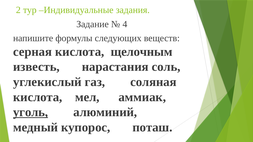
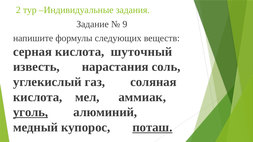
4: 4 -> 9
щелочным: щелочным -> шуточный
поташ underline: none -> present
